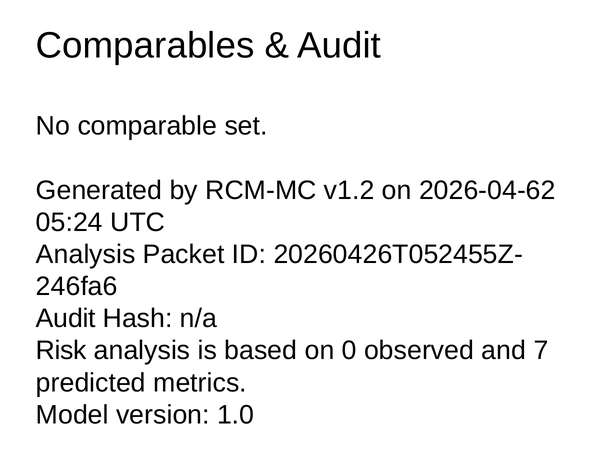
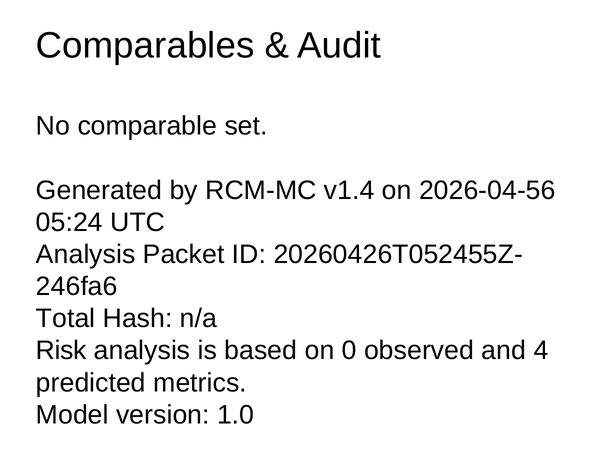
v1.2: v1.2 -> v1.4
2026-04-62: 2026-04-62 -> 2026-04-56
Audit at (66, 318): Audit -> Total
7: 7 -> 4
